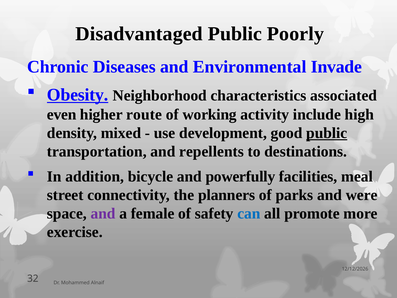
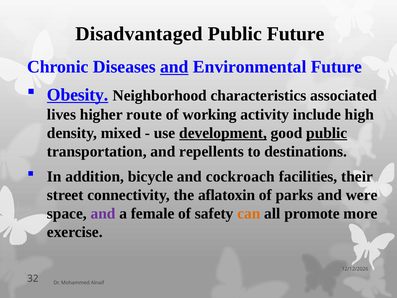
Public Poorly: Poorly -> Future
and at (174, 67) underline: none -> present
Environmental Invade: Invade -> Future
even: even -> lives
development underline: none -> present
powerfully: powerfully -> cockroach
meal: meal -> their
planners: planners -> aflatoxin
can colour: blue -> orange
